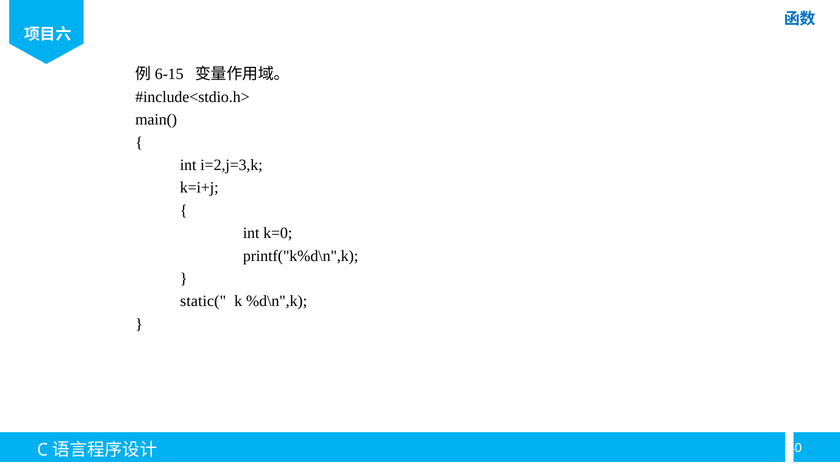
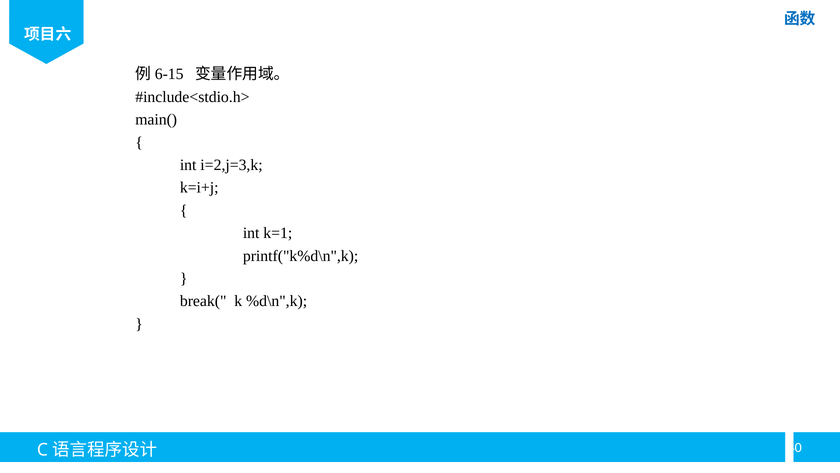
k=0: k=0 -> k=1
static(: static( -> break(
